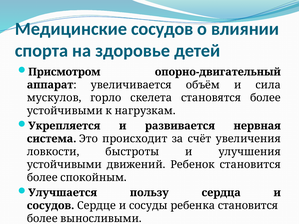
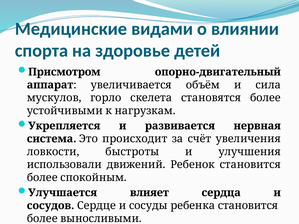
Медицинские сосудов: сосудов -> видами
устойчивыми at (64, 165): устойчивыми -> использовали
пользу: пользу -> влияет
